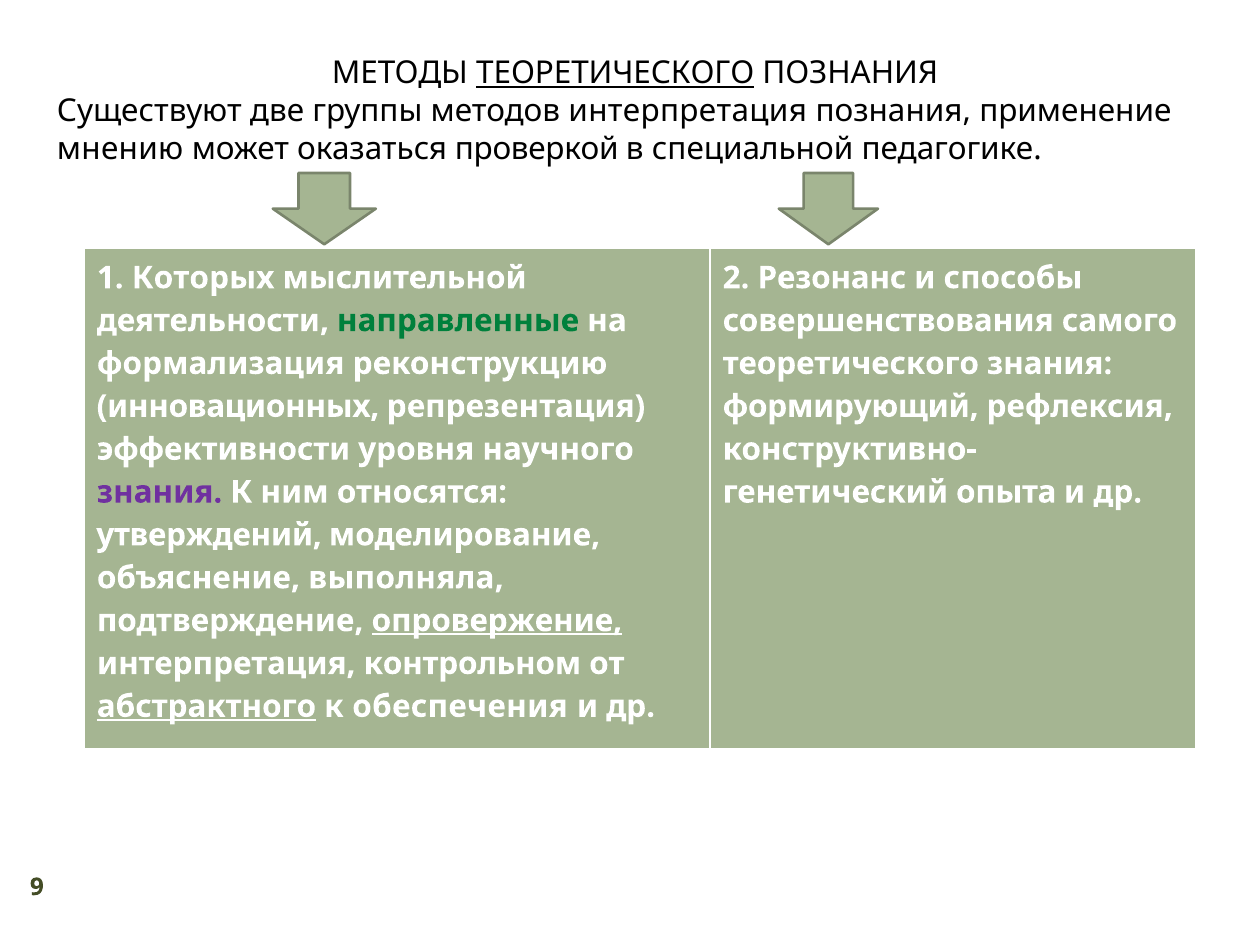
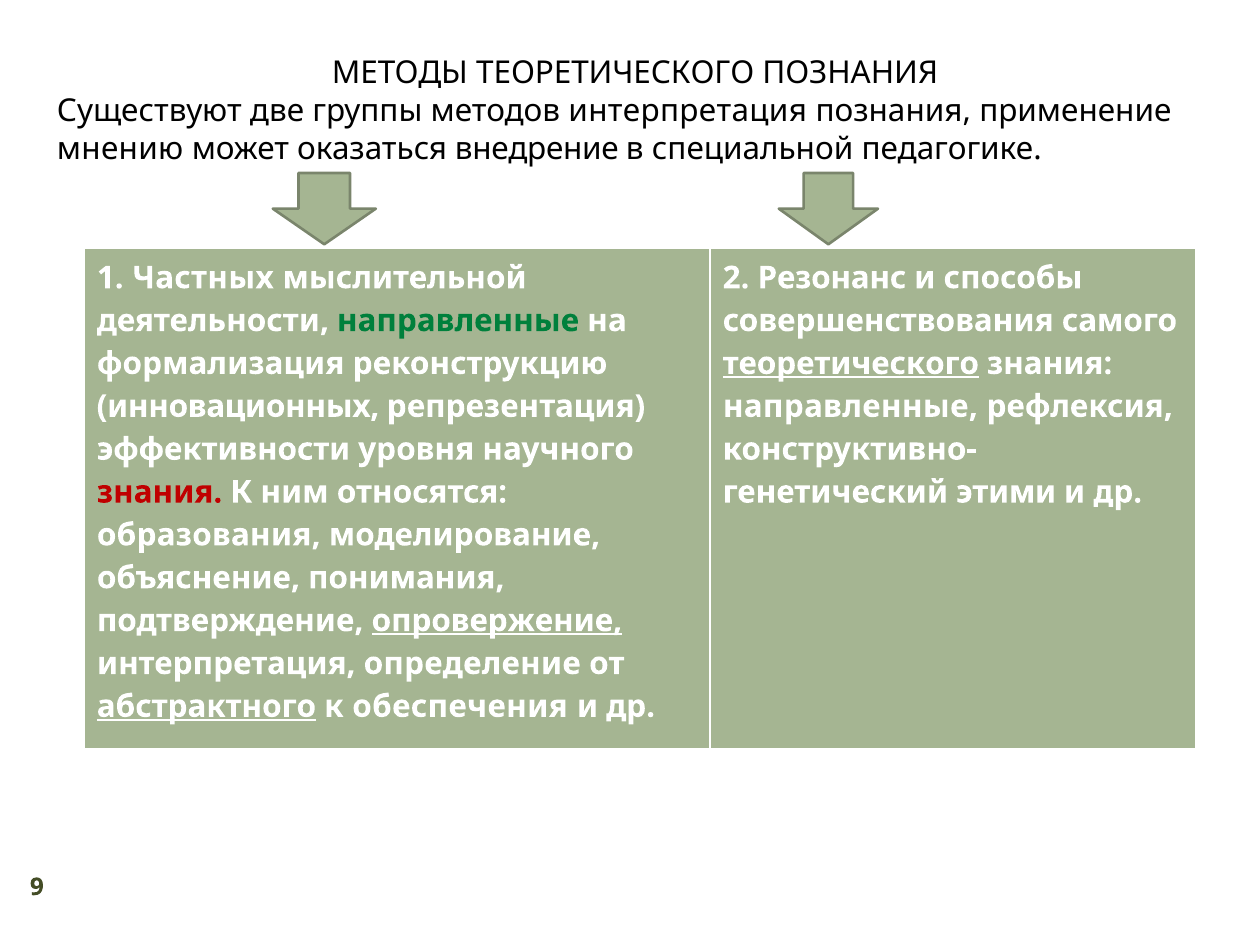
ТЕОРЕТИЧЕСКОГО at (615, 73) underline: present -> none
проверкой: проверкой -> внедрение
Которых: Которых -> Частных
теоретического at (851, 364) underline: none -> present
формирующий at (851, 406): формирующий -> направленные
знания at (160, 492) colour: purple -> red
опыта: опыта -> этими
утверждений: утверждений -> образования
выполняла: выполняла -> понимания
контрольном: контрольном -> определение
